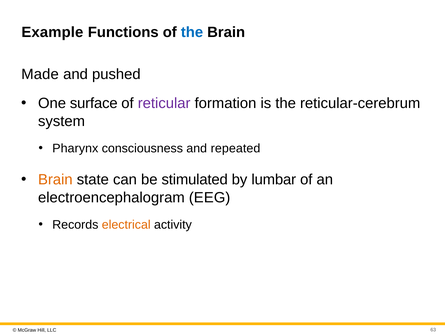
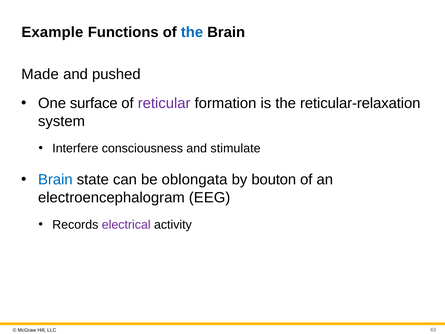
reticular-cerebrum: reticular-cerebrum -> reticular-relaxation
Pharynx: Pharynx -> Interfere
repeated: repeated -> stimulate
Brain at (55, 180) colour: orange -> blue
stimulated: stimulated -> oblongata
lumbar: lumbar -> bouton
electrical colour: orange -> purple
